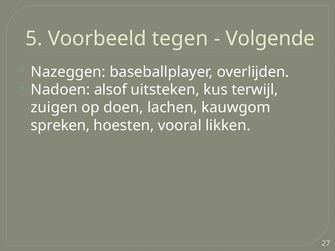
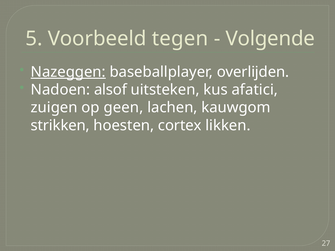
Nazeggen underline: none -> present
terwijl: terwijl -> afatici
doen: doen -> geen
spreken: spreken -> strikken
vooral: vooral -> cortex
